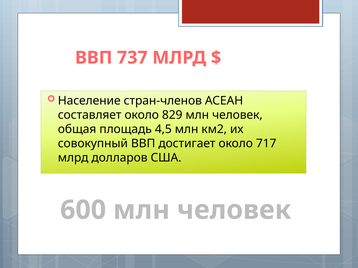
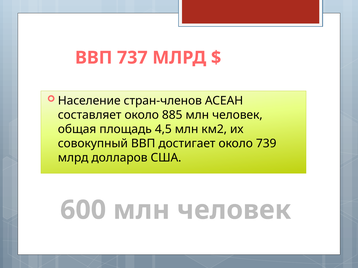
829: 829 -> 885
717: 717 -> 739
